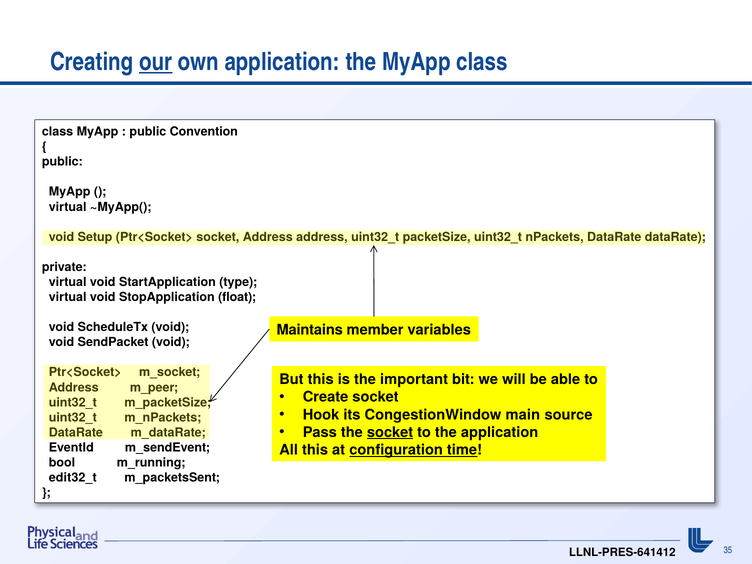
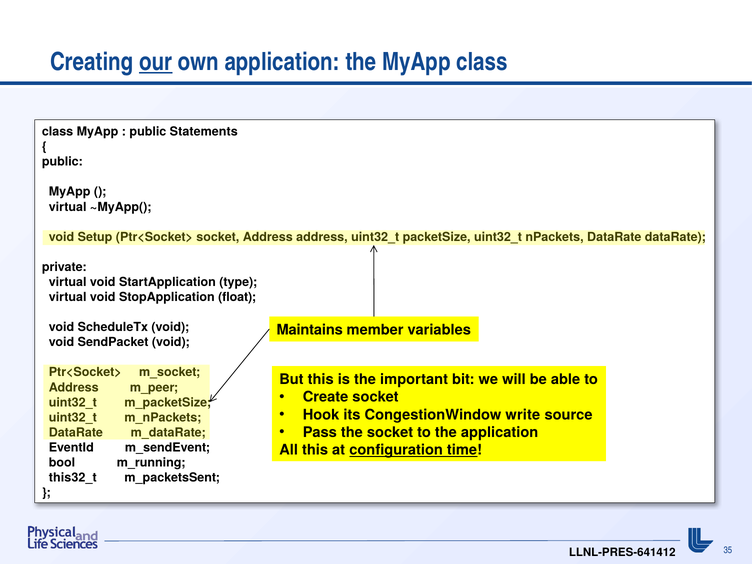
Convention: Convention -> Statements
main: main -> write
socket at (390, 432) underline: present -> none
edit32_t: edit32_t -> this32_t
